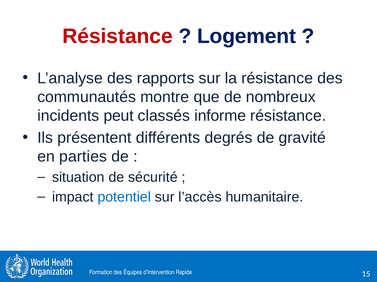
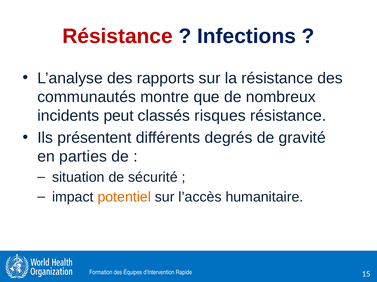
Logement: Logement -> Infections
informe: informe -> risques
potentiel colour: blue -> orange
